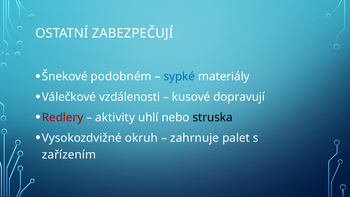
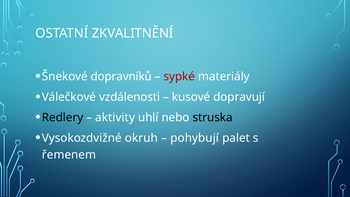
ZABEZPEČUJÍ: ZABEZPEČUJÍ -> ZKVALITNĚNÍ
podobném: podobném -> dopravníků
sypké colour: blue -> red
Redlery colour: red -> black
zahrnuje: zahrnuje -> pohybují
zařízením: zařízením -> řemenem
